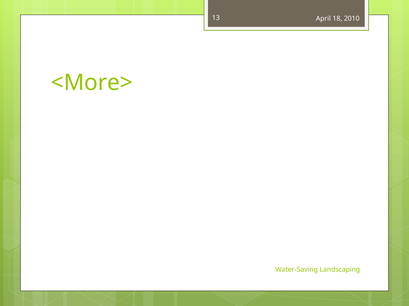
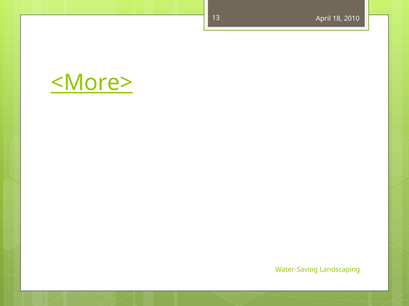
<More> underline: none -> present
